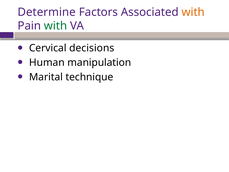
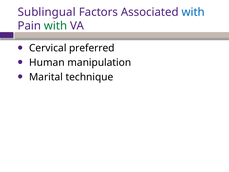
Determine: Determine -> Sublingual
with at (193, 12) colour: orange -> blue
decisions: decisions -> preferred
